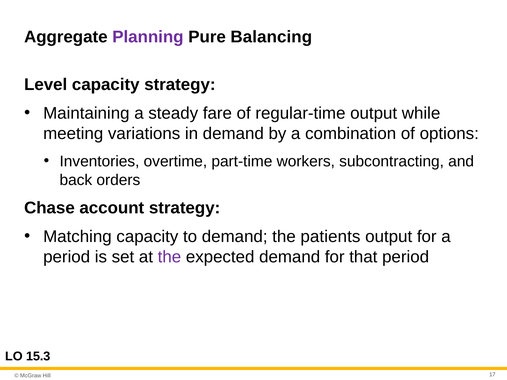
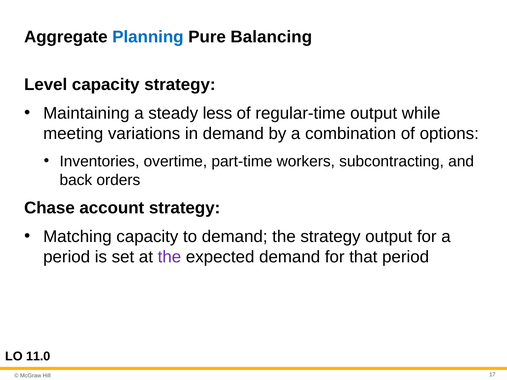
Planning colour: purple -> blue
fare: fare -> less
the patients: patients -> strategy
15.3: 15.3 -> 11.0
